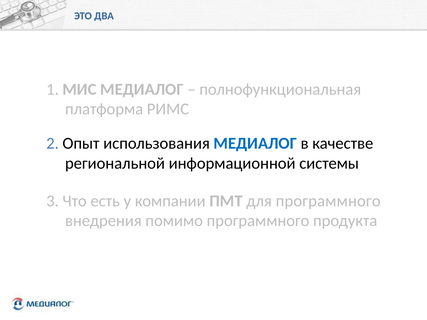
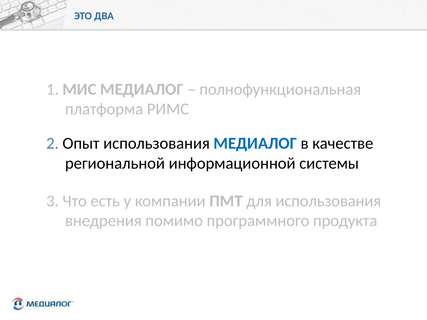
для программного: программного -> использования
